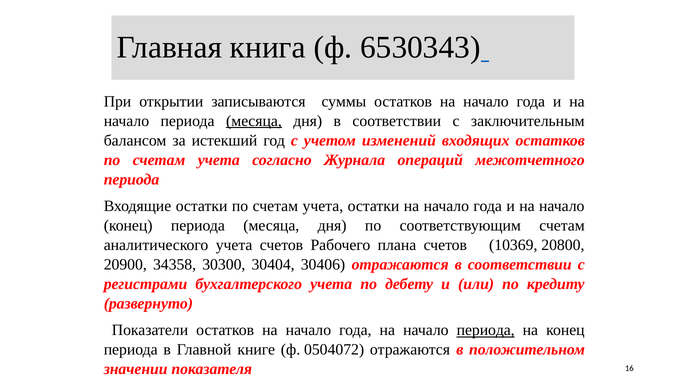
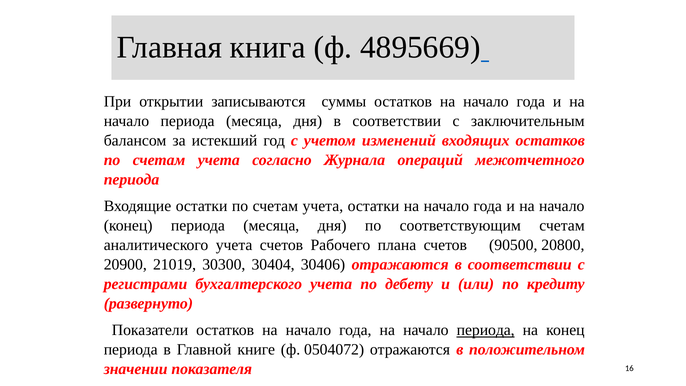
6530343: 6530343 -> 4895669
месяца at (254, 121) underline: present -> none
10369: 10369 -> 90500
34358: 34358 -> 21019
